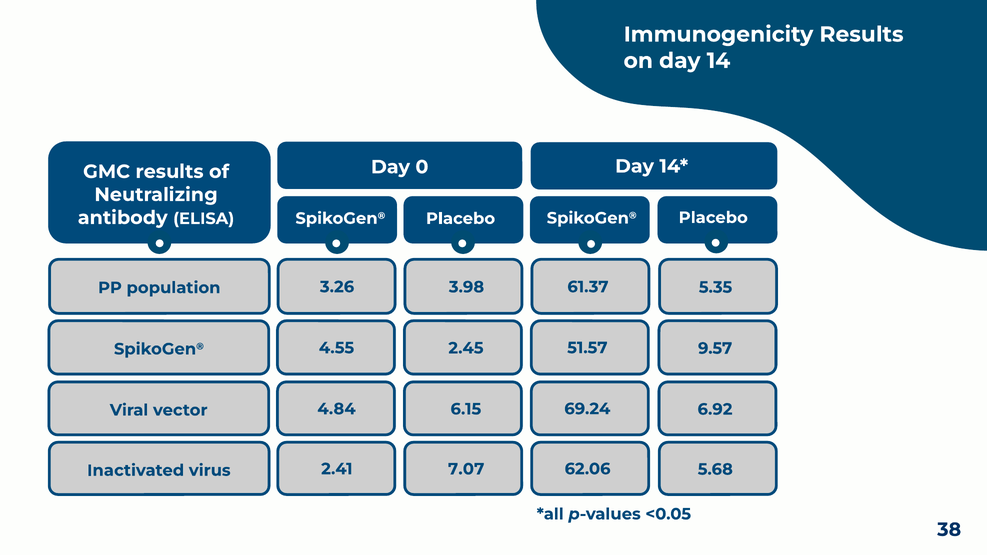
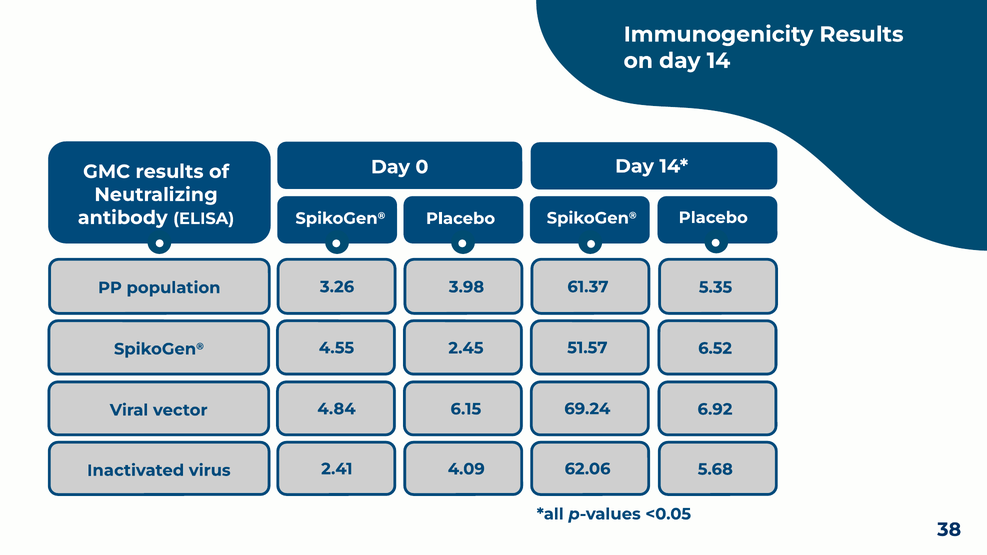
9.57: 9.57 -> 6.52
7.07: 7.07 -> 4.09
